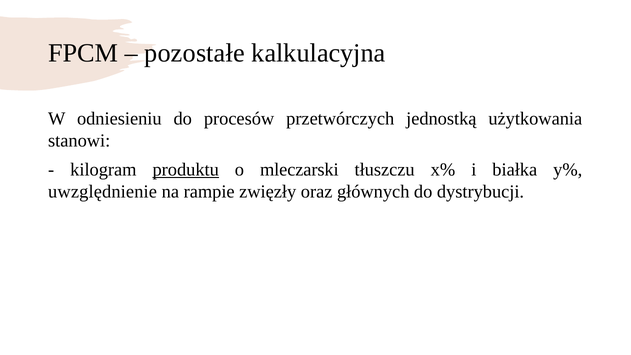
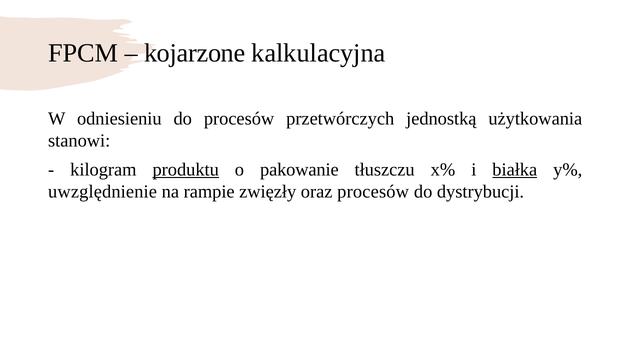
pozostałe: pozostałe -> kojarzone
mleczarski: mleczarski -> pakowanie
białka underline: none -> present
oraz głównych: głównych -> procesów
